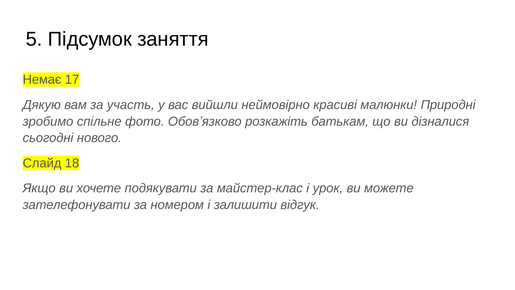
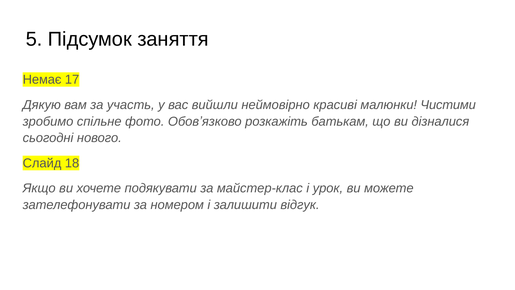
Природні: Природні -> Чистими
